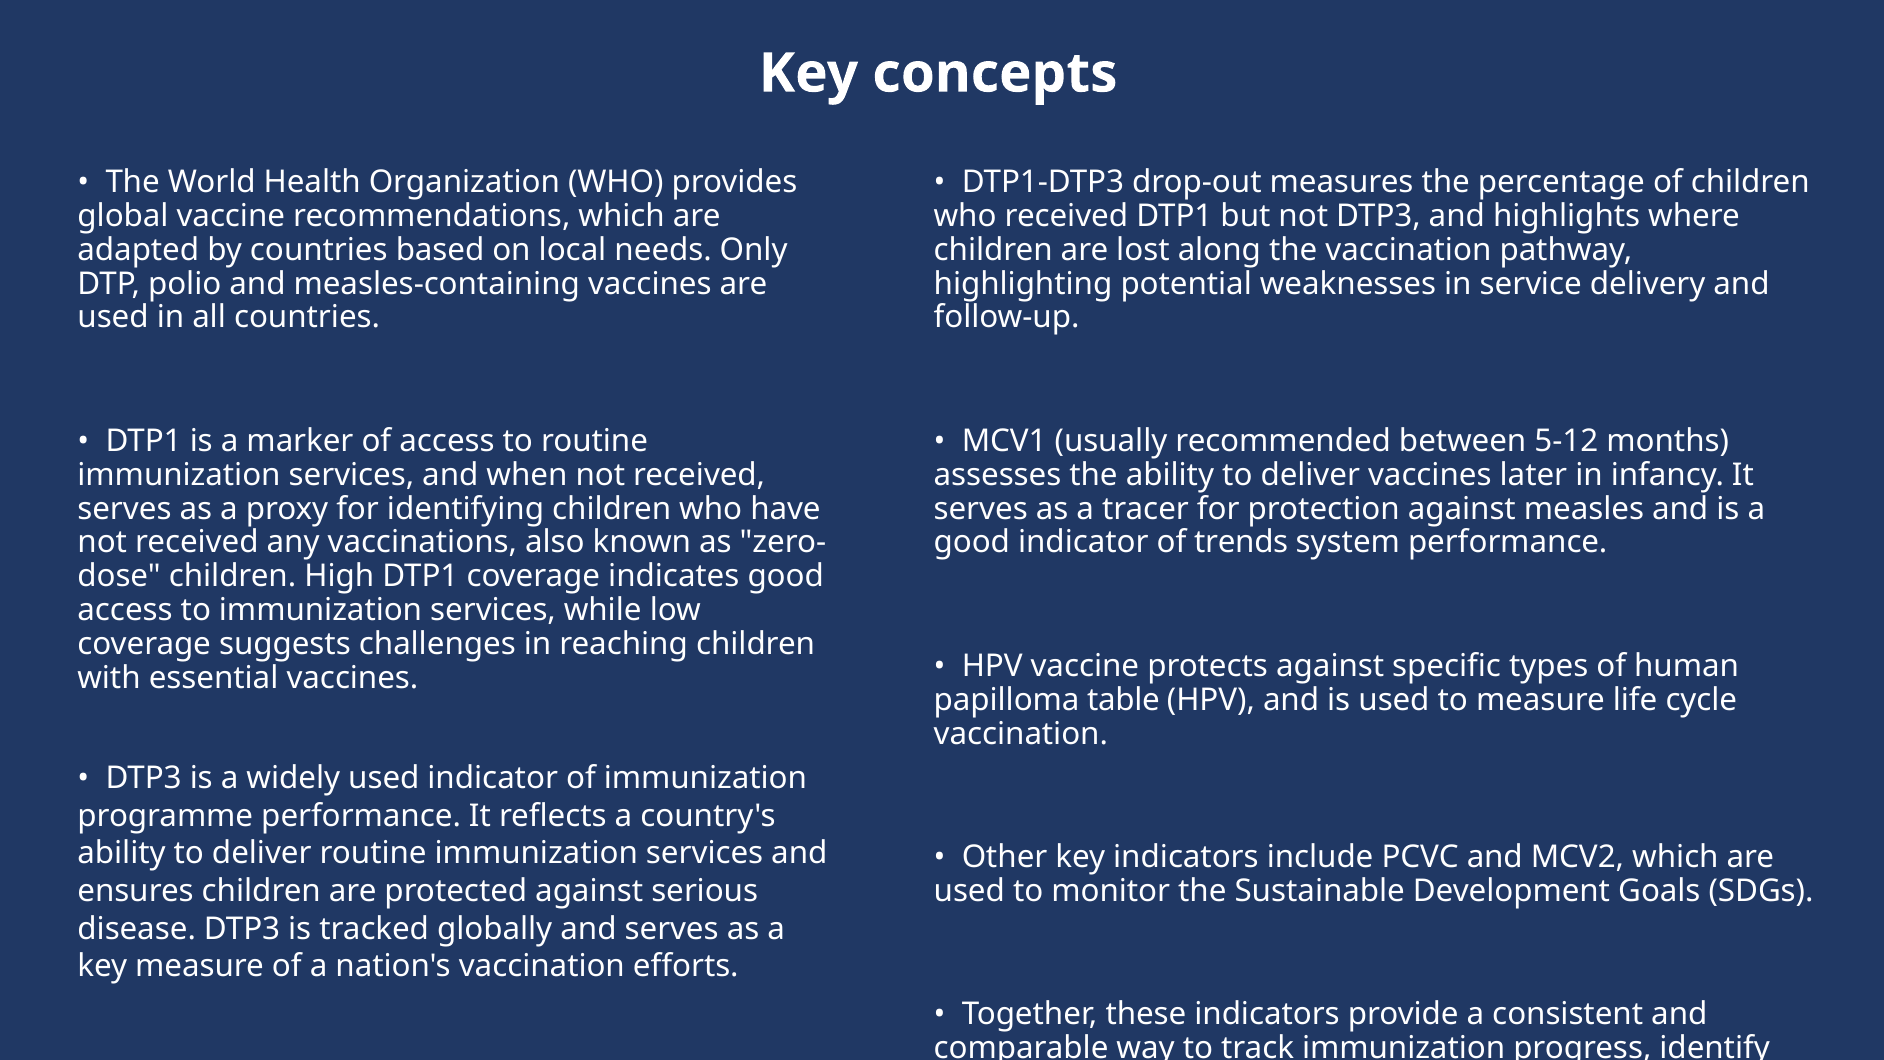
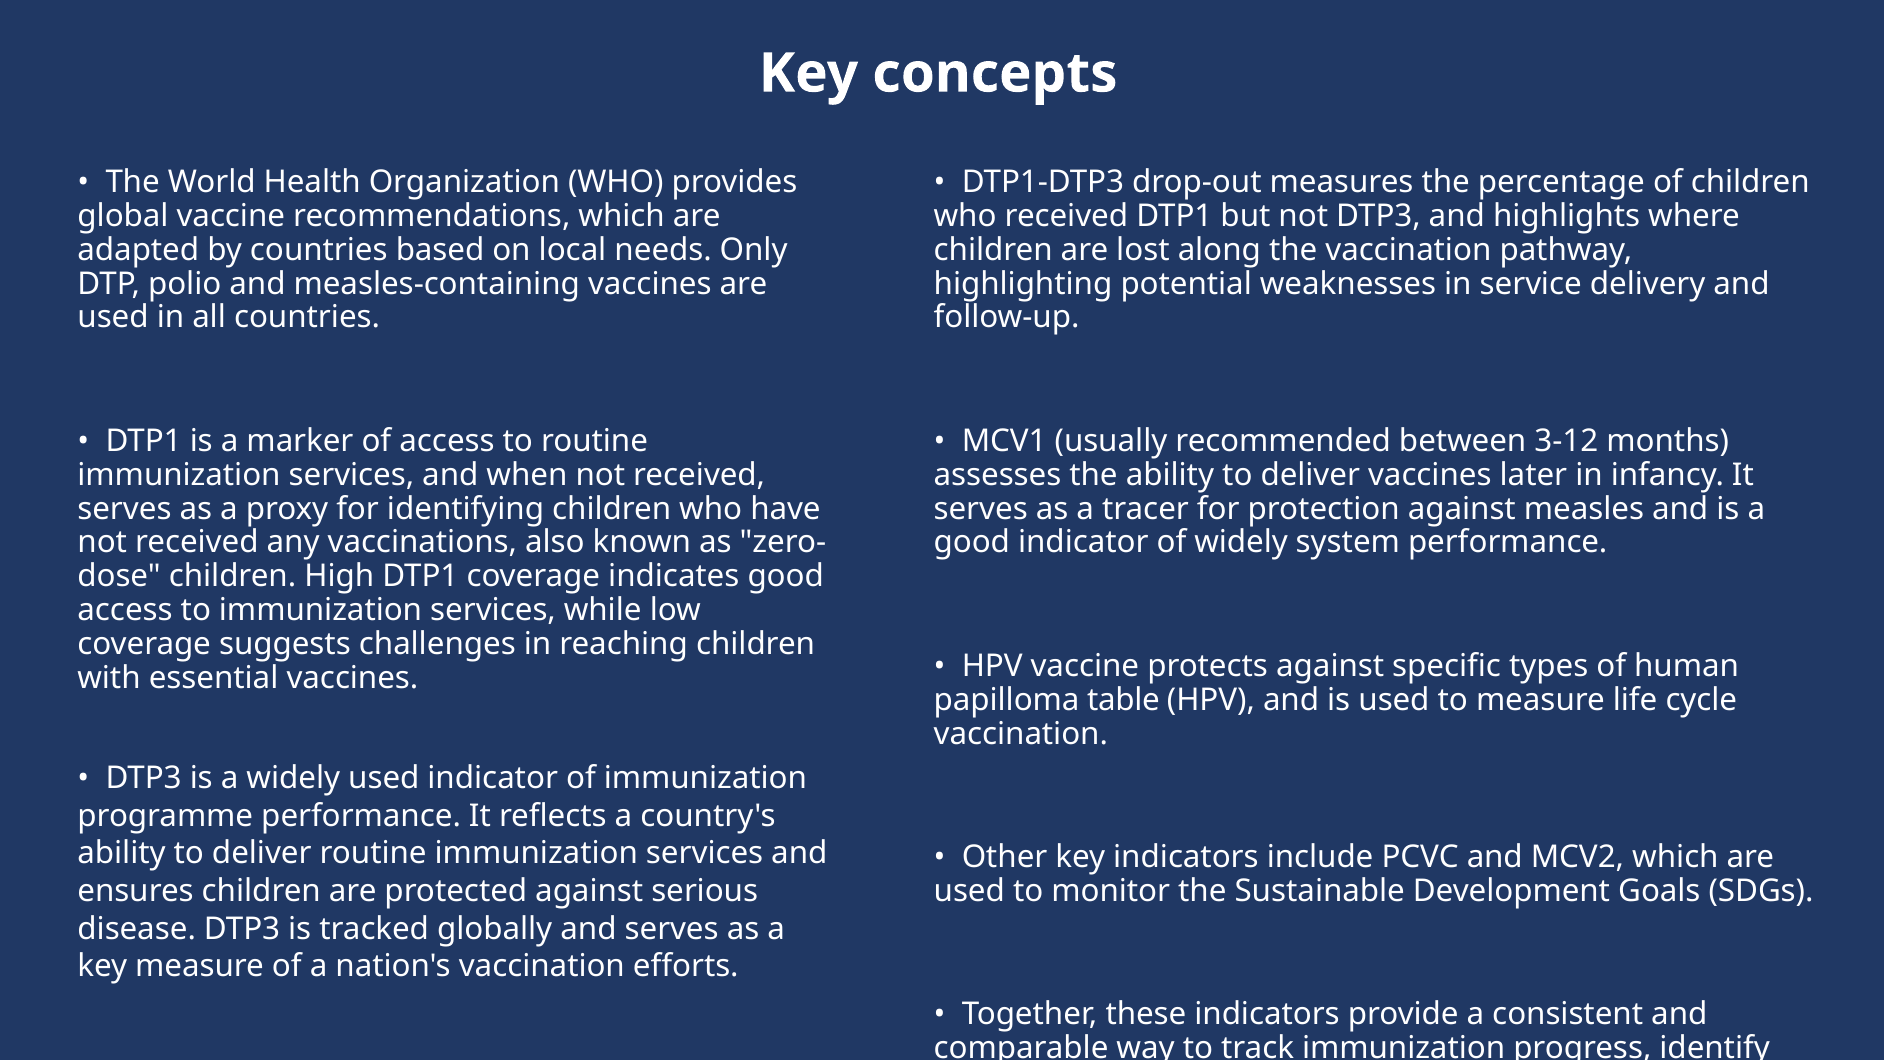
5-12: 5-12 -> 3-12
of trends: trends -> widely
